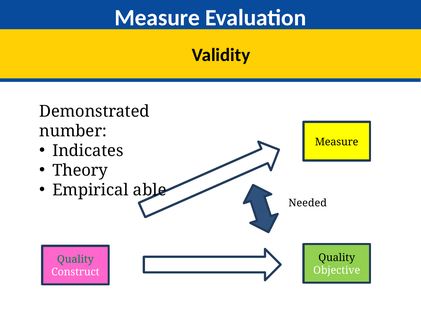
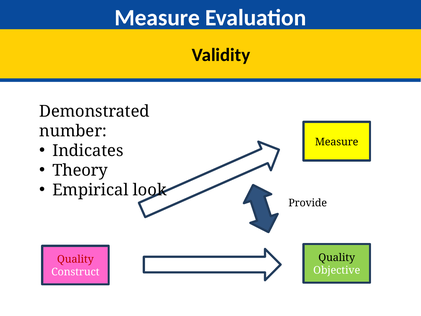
able: able -> look
Needed: Needed -> Provide
Quality at (75, 259) colour: green -> red
